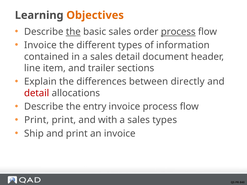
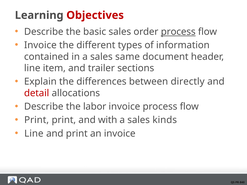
Objectives colour: orange -> red
the at (73, 32) underline: present -> none
sales detail: detail -> same
entry: entry -> labor
sales types: types -> kinds
Ship at (34, 134): Ship -> Line
